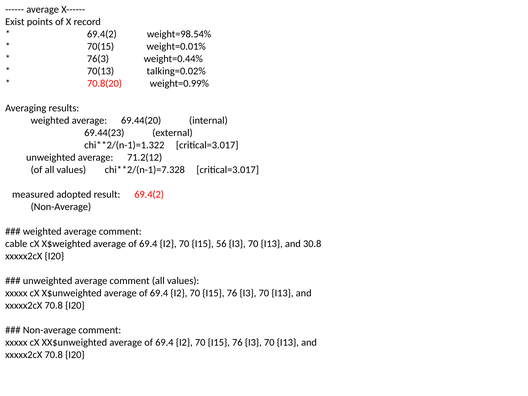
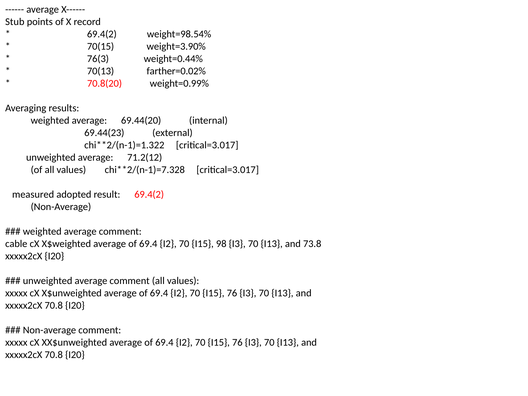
Exist: Exist -> Stub
weight=0.01%: weight=0.01% -> weight=3.90%
talking=0.02%: talking=0.02% -> farther=0.02%
56: 56 -> 98
30.8: 30.8 -> 73.8
